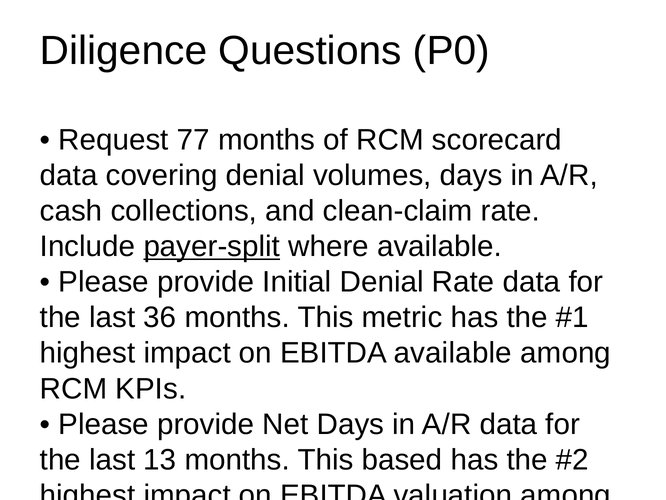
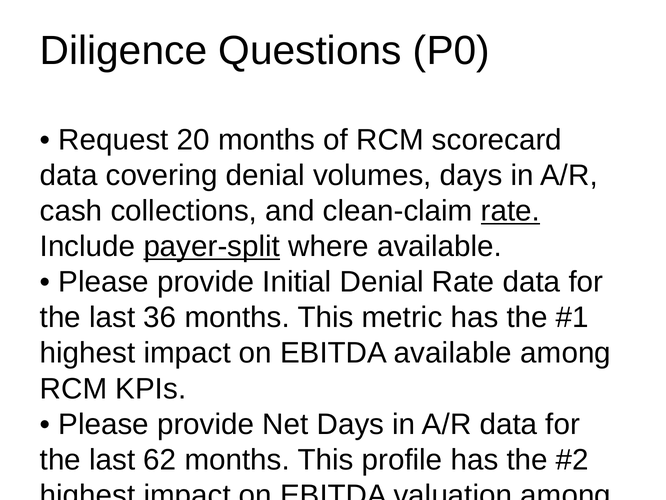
77: 77 -> 20
rate at (510, 211) underline: none -> present
13: 13 -> 62
based: based -> profile
